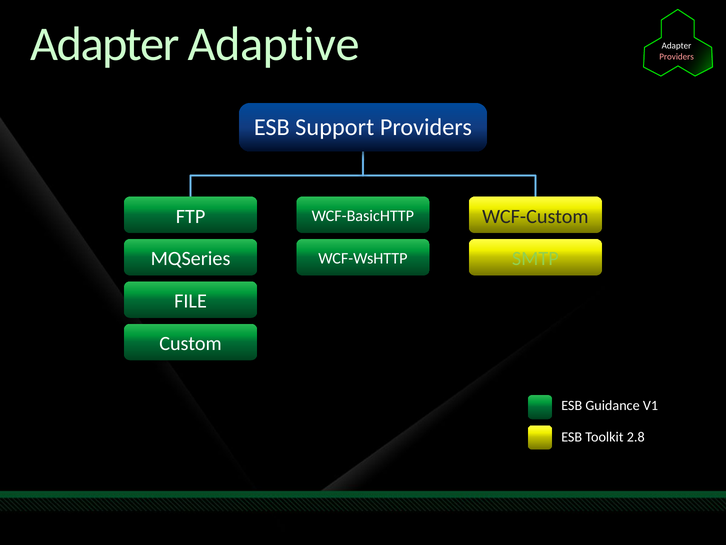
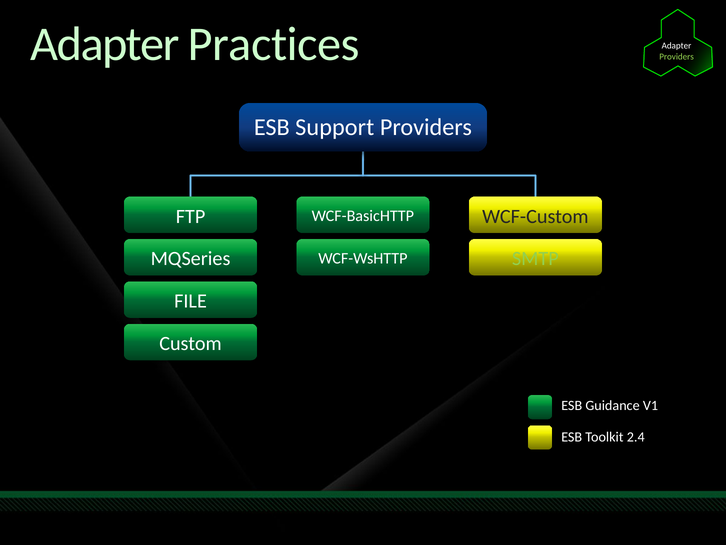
Adaptive: Adaptive -> Practices
Providers at (677, 57) colour: pink -> light green
2.8: 2.8 -> 2.4
